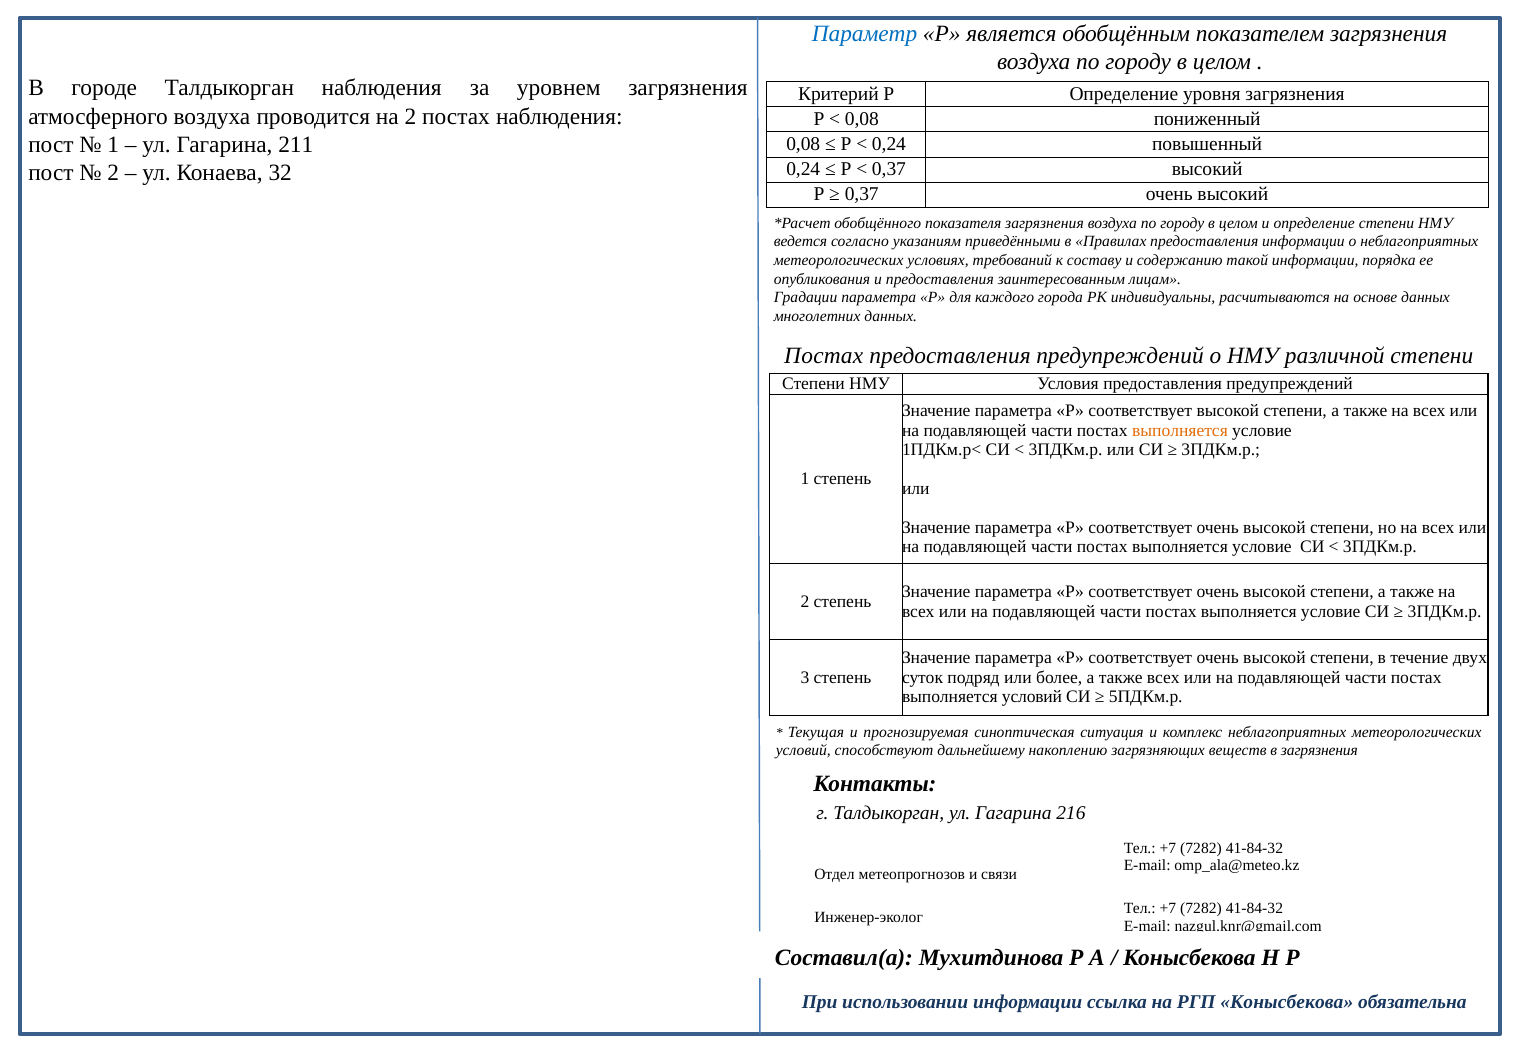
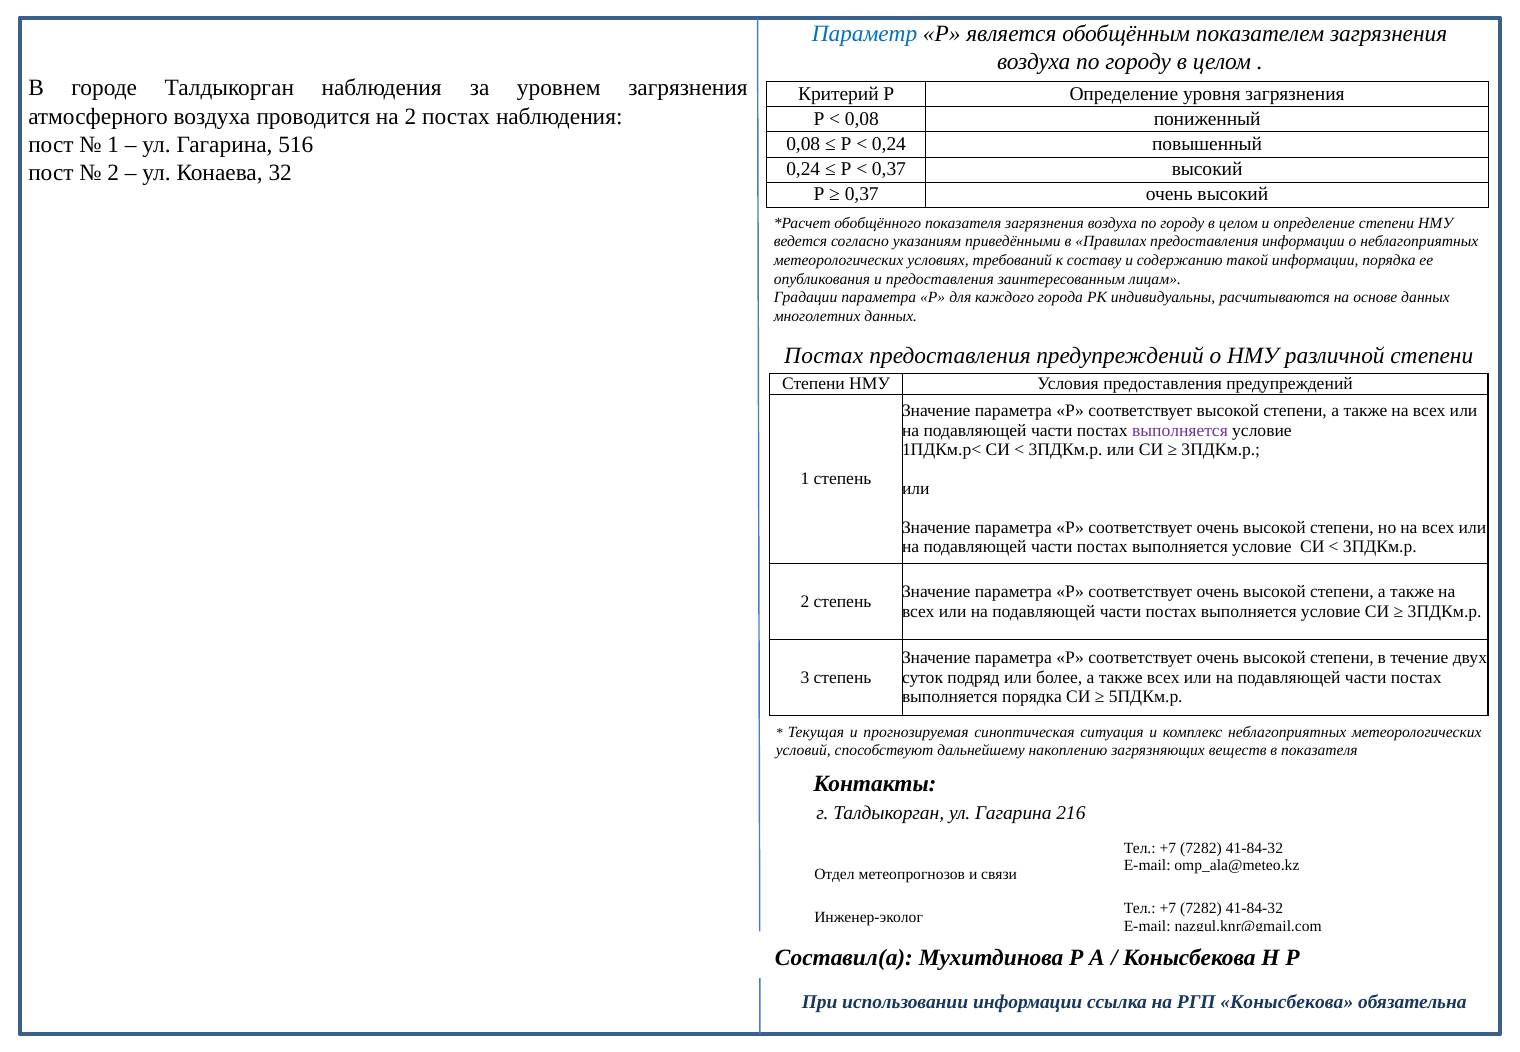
211: 211 -> 516
выполняется at (1180, 431) colour: orange -> purple
выполняется условий: условий -> порядка
в загрязнения: загрязнения -> показателя
